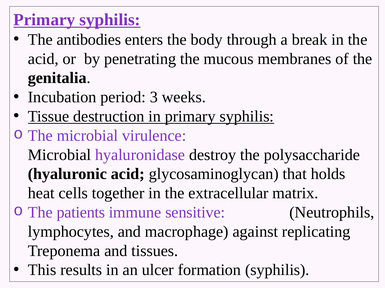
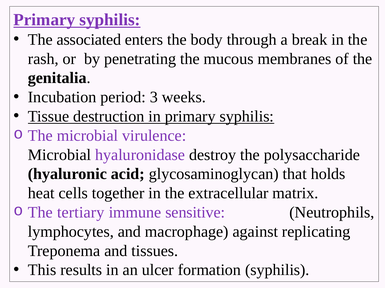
antibodies: antibodies -> associated
acid at (43, 59): acid -> rash
patients: patients -> tertiary
